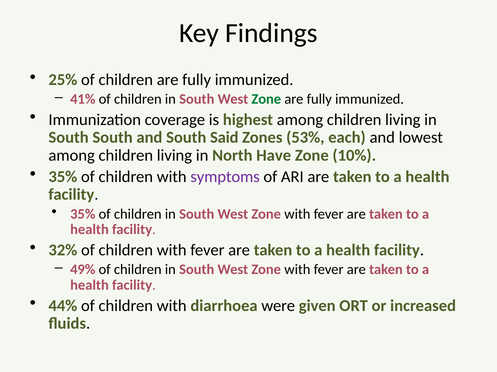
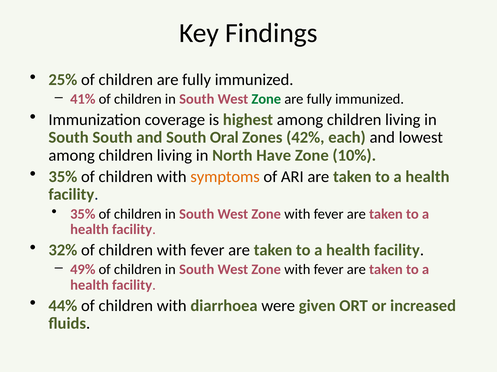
Said: Said -> Oral
53%: 53% -> 42%
symptoms colour: purple -> orange
